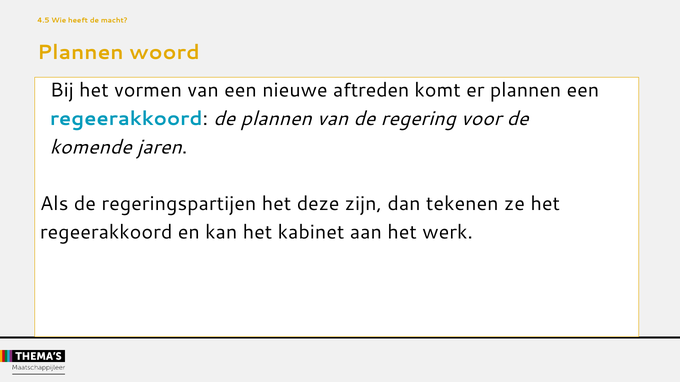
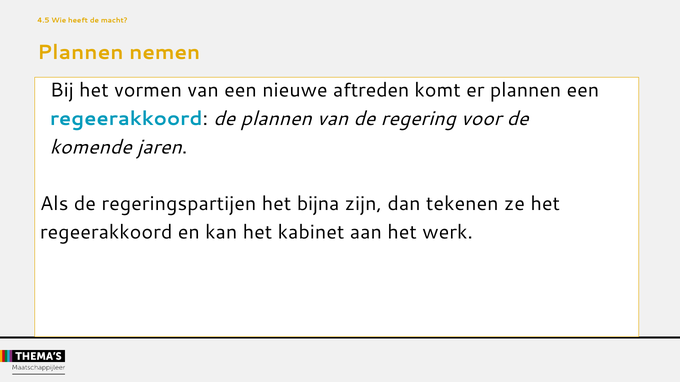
woord: woord -> nemen
deze: deze -> bijna
